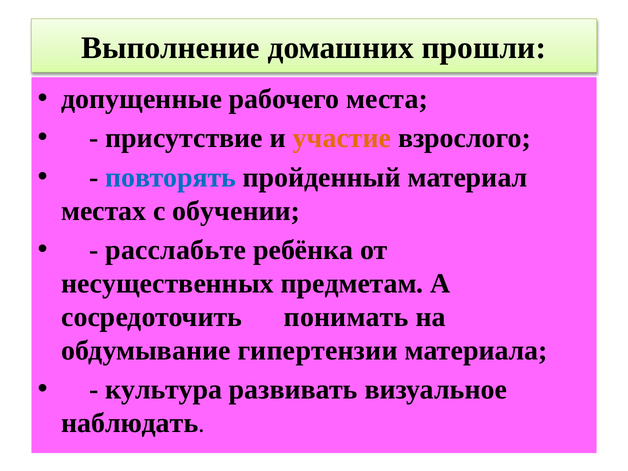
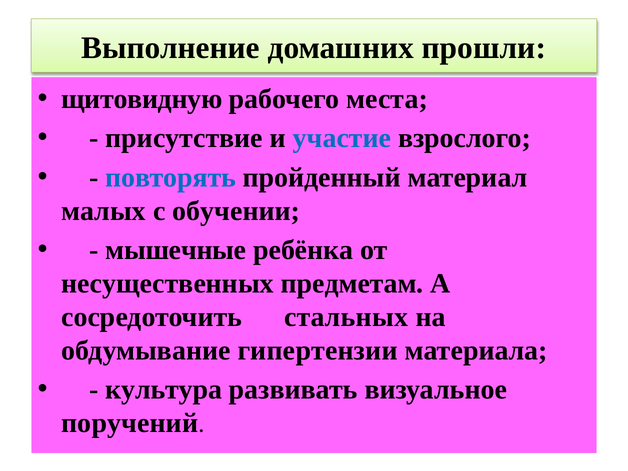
допущенные: допущенные -> щитовидную
участие colour: orange -> blue
местах: местах -> малых
расслабьте: расслабьте -> мышечные
понимать: понимать -> стальных
наблюдать: наблюдать -> поручений
